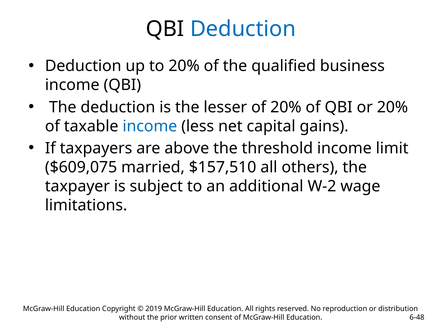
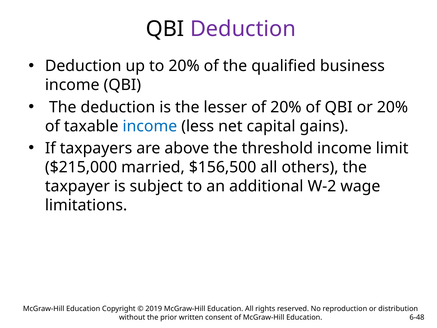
Deduction at (243, 29) colour: blue -> purple
$609,075: $609,075 -> $215,000
$157,510: $157,510 -> $156,500
